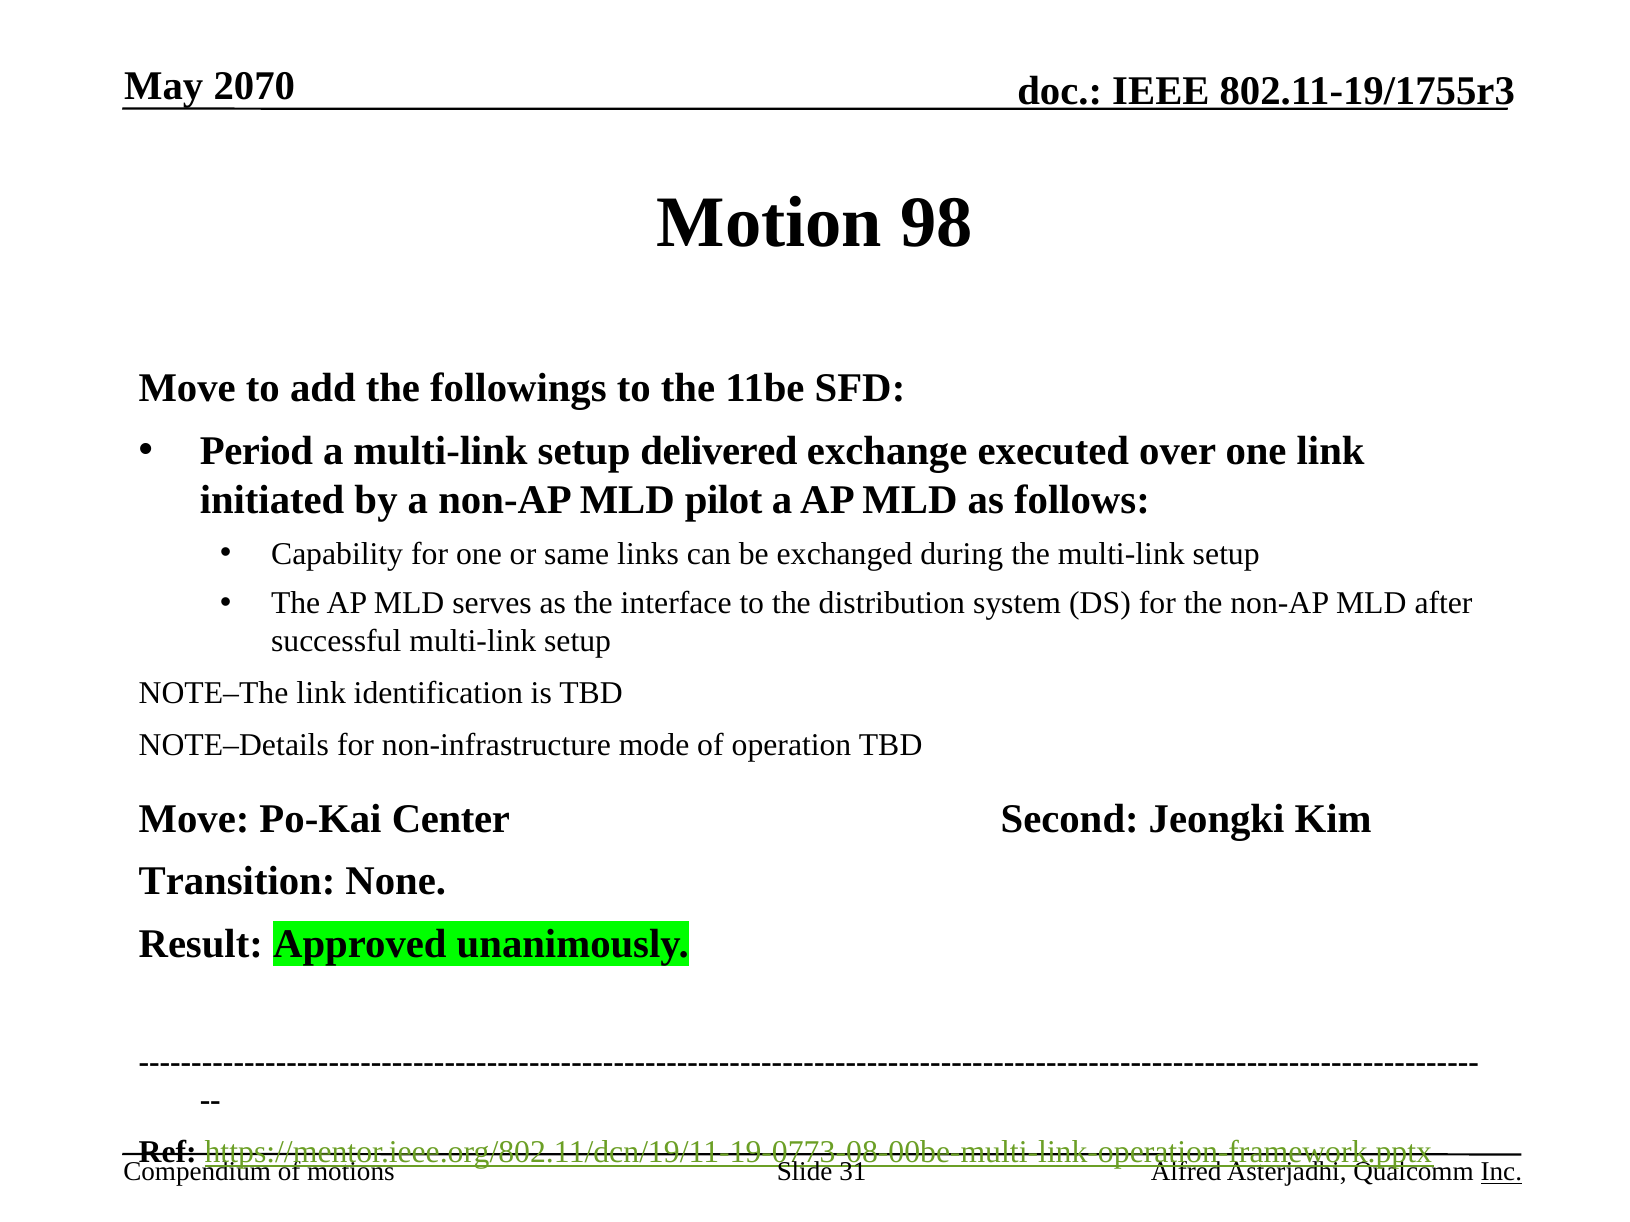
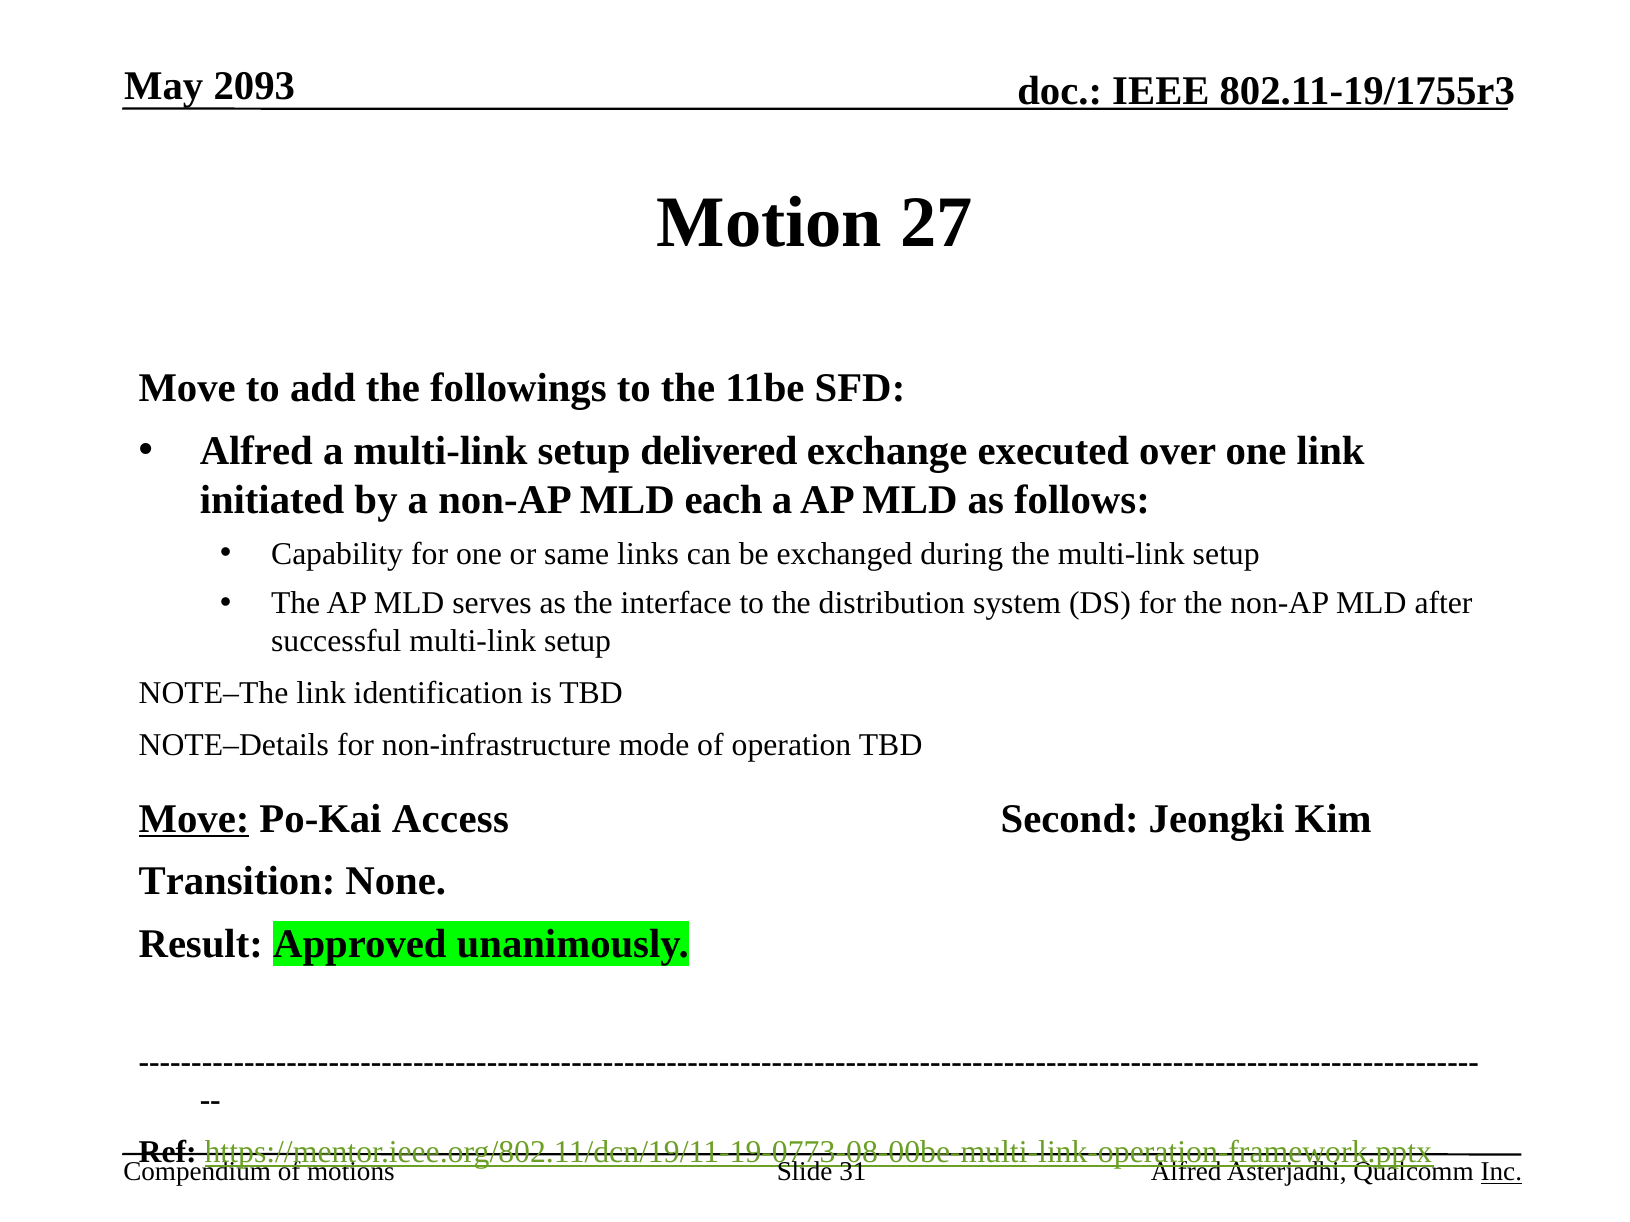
2070: 2070 -> 2093
98: 98 -> 27
Period at (256, 451): Period -> Alfred
pilot: pilot -> each
Move at (194, 819) underline: none -> present
Center: Center -> Access
